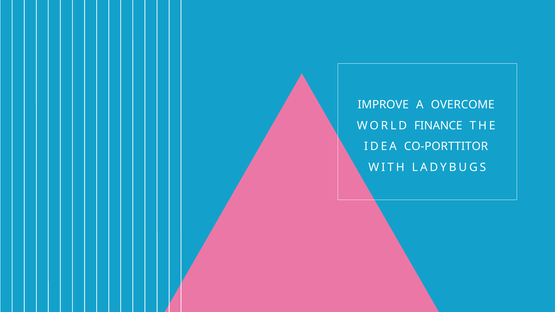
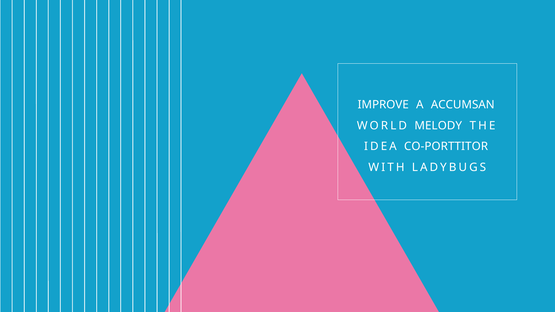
OVERCOME: OVERCOME -> ACCUMSAN
FINANCE: FINANCE -> MELODY
